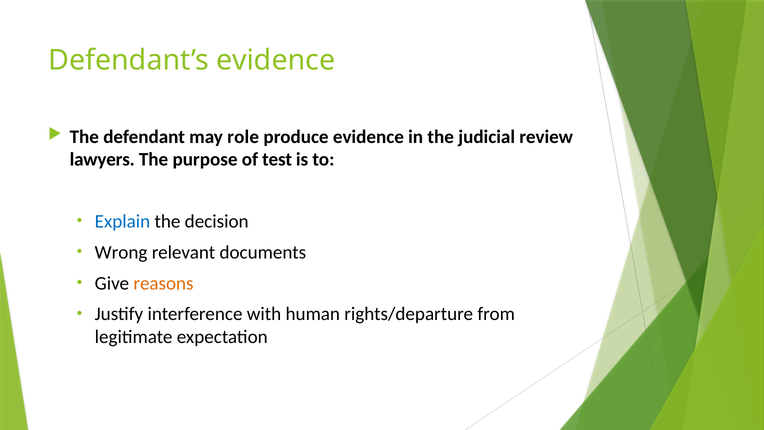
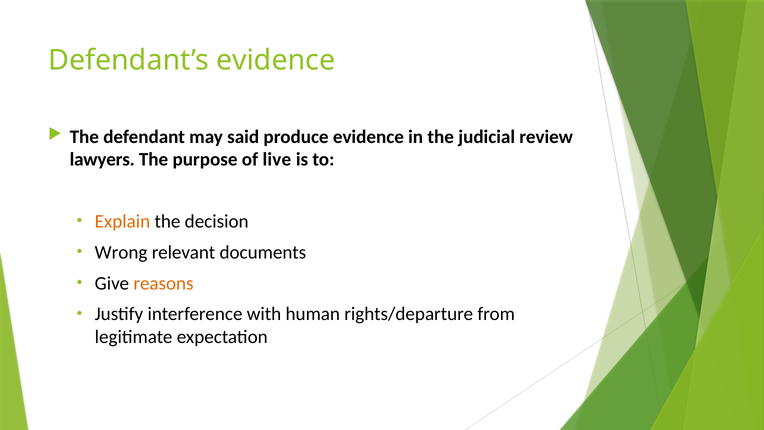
role: role -> said
test: test -> live
Explain colour: blue -> orange
